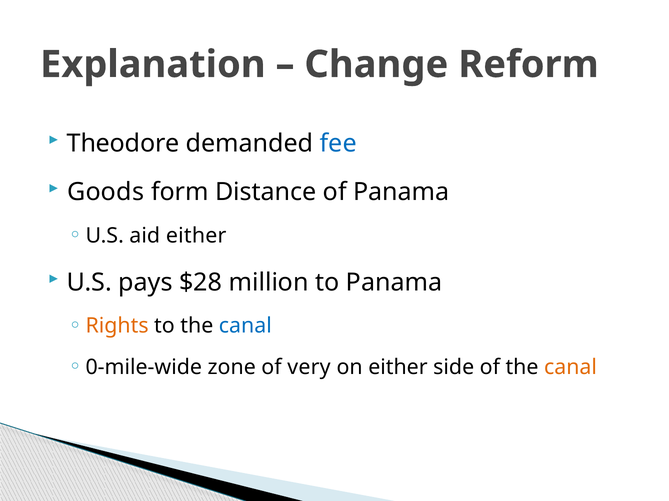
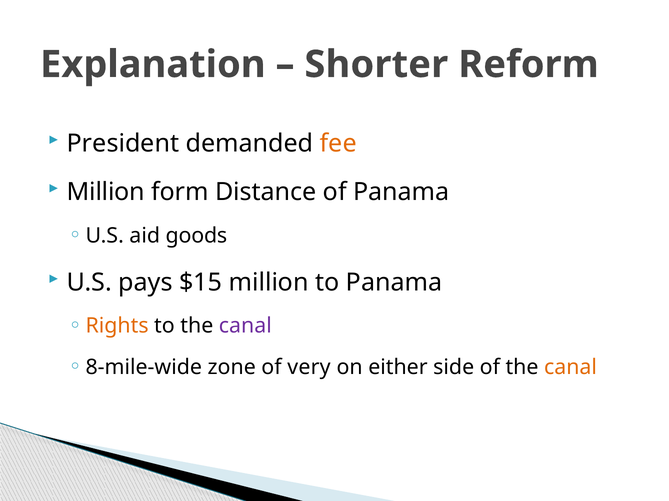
Change: Change -> Shorter
Theodore: Theodore -> President
fee colour: blue -> orange
Goods at (106, 192): Goods -> Million
aid either: either -> goods
$28: $28 -> $15
canal at (245, 326) colour: blue -> purple
0-mile-wide: 0-mile-wide -> 8-mile-wide
